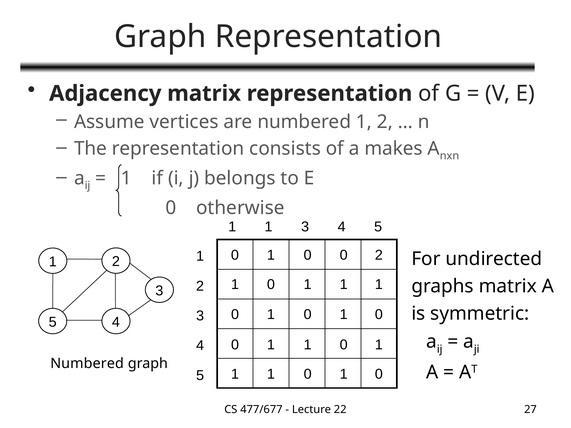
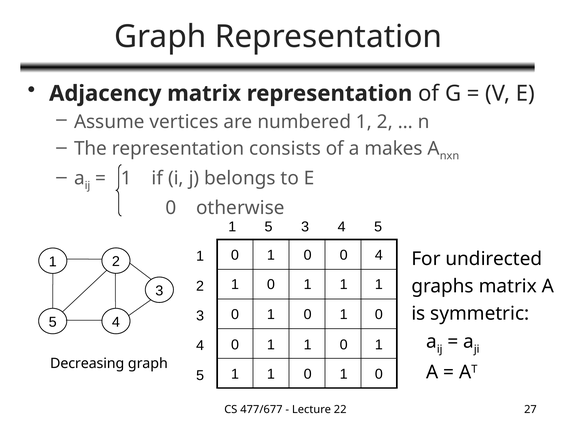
1 at (268, 227): 1 -> 5
0 1 2: 2 -> 4
Numbered at (87, 364): Numbered -> Decreasing
